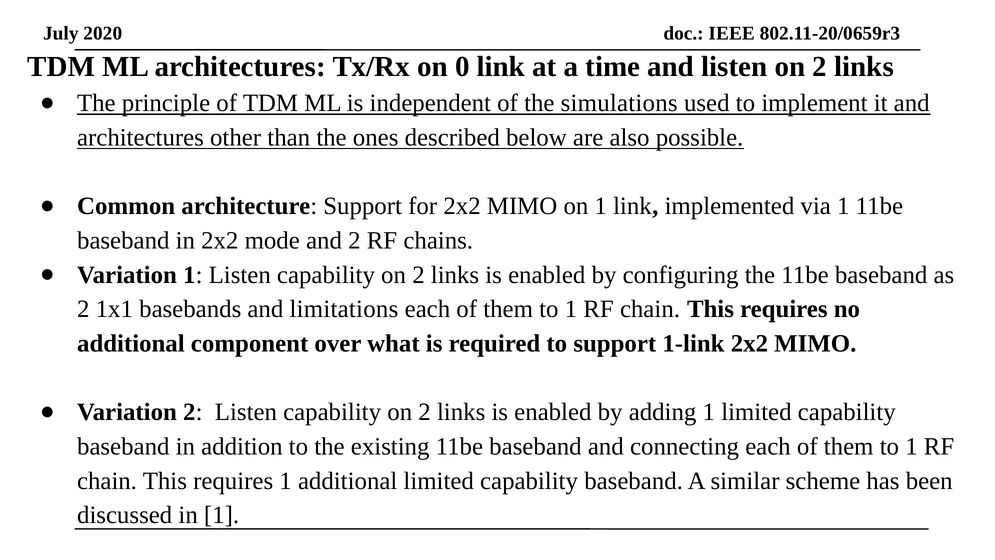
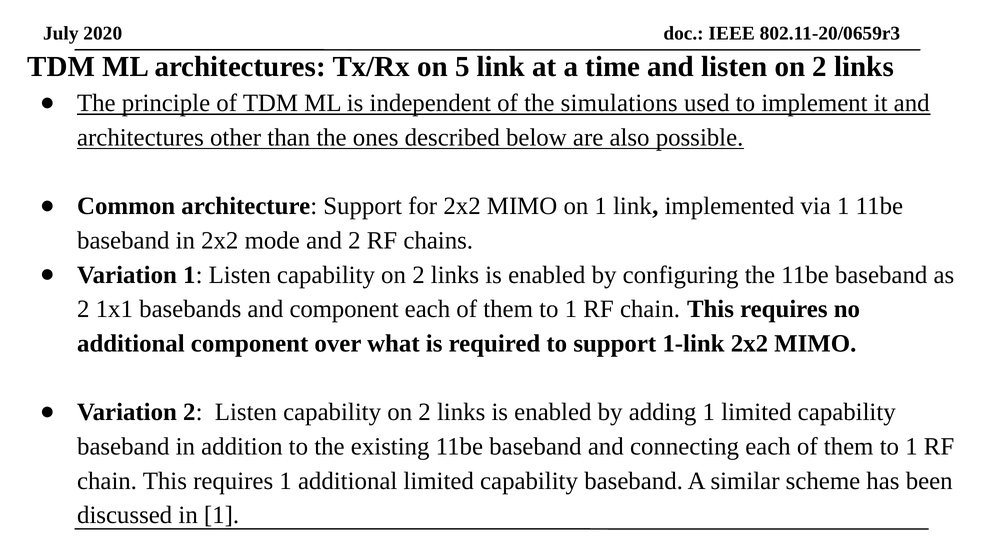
0: 0 -> 5
and limitations: limitations -> component
